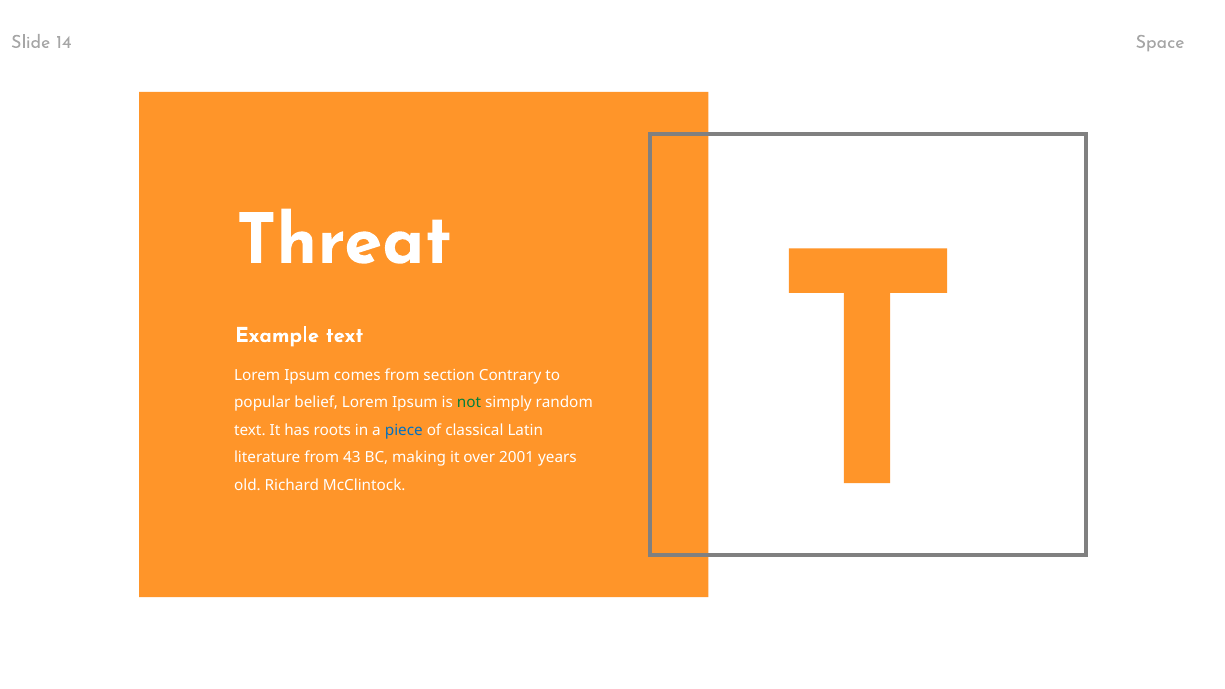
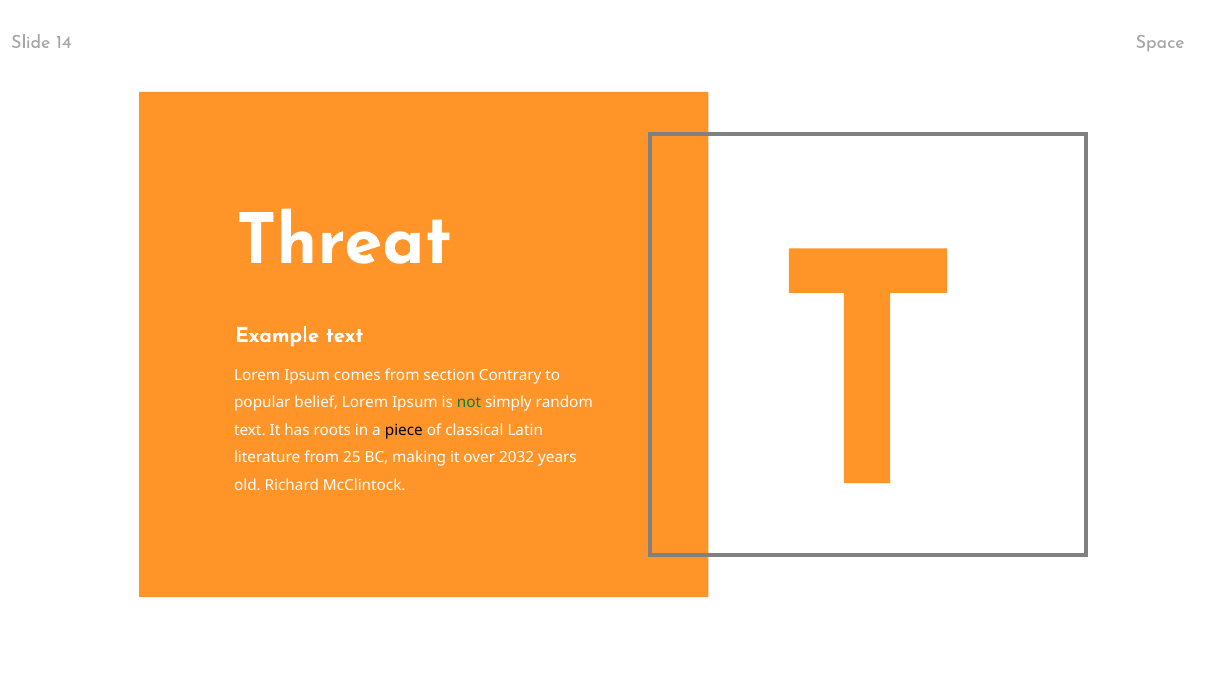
piece colour: blue -> black
43: 43 -> 25
2001: 2001 -> 2032
